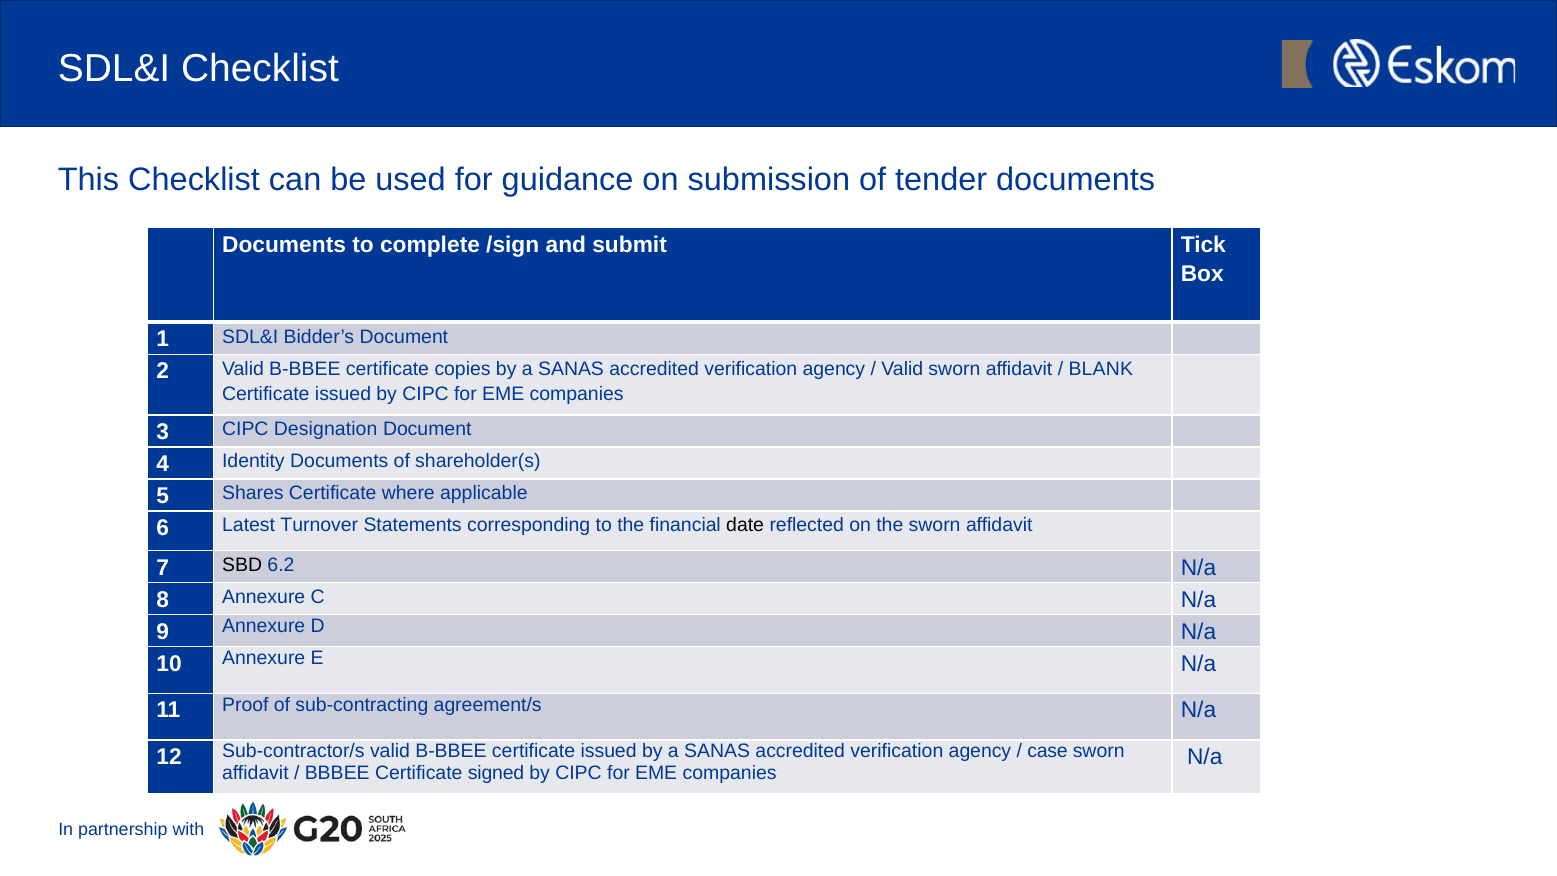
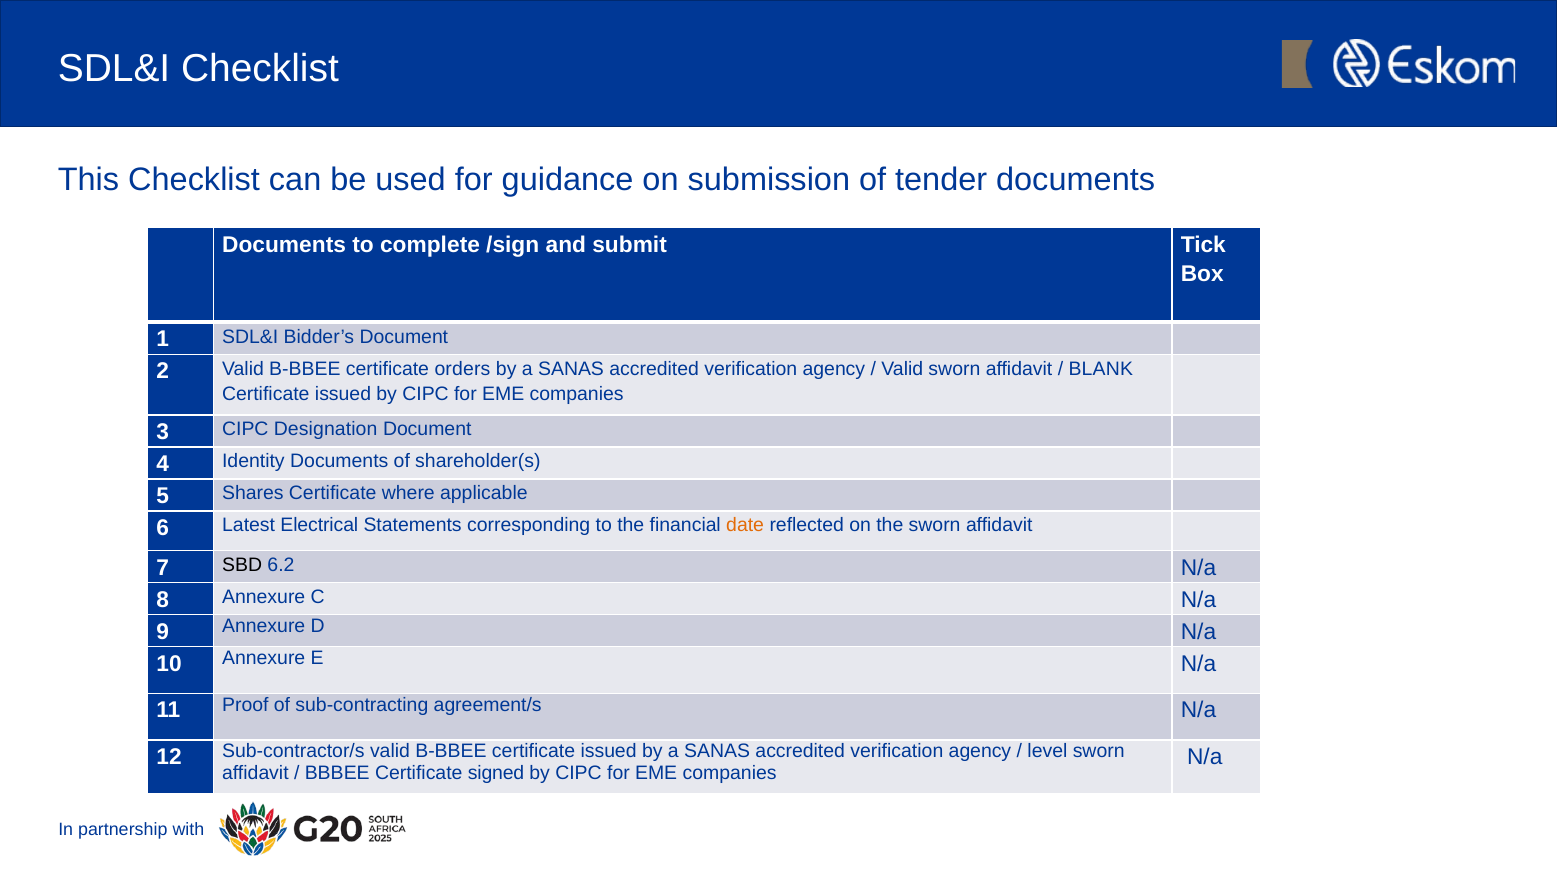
copies: copies -> orders
Turnover: Turnover -> Electrical
date colour: black -> orange
case: case -> level
